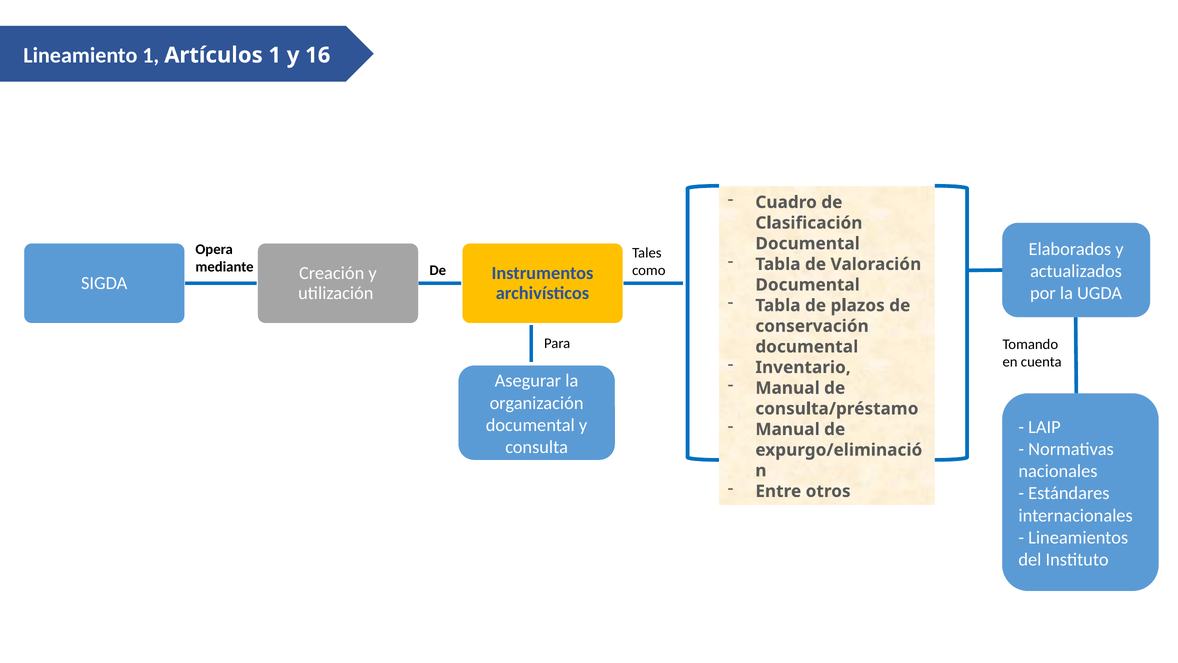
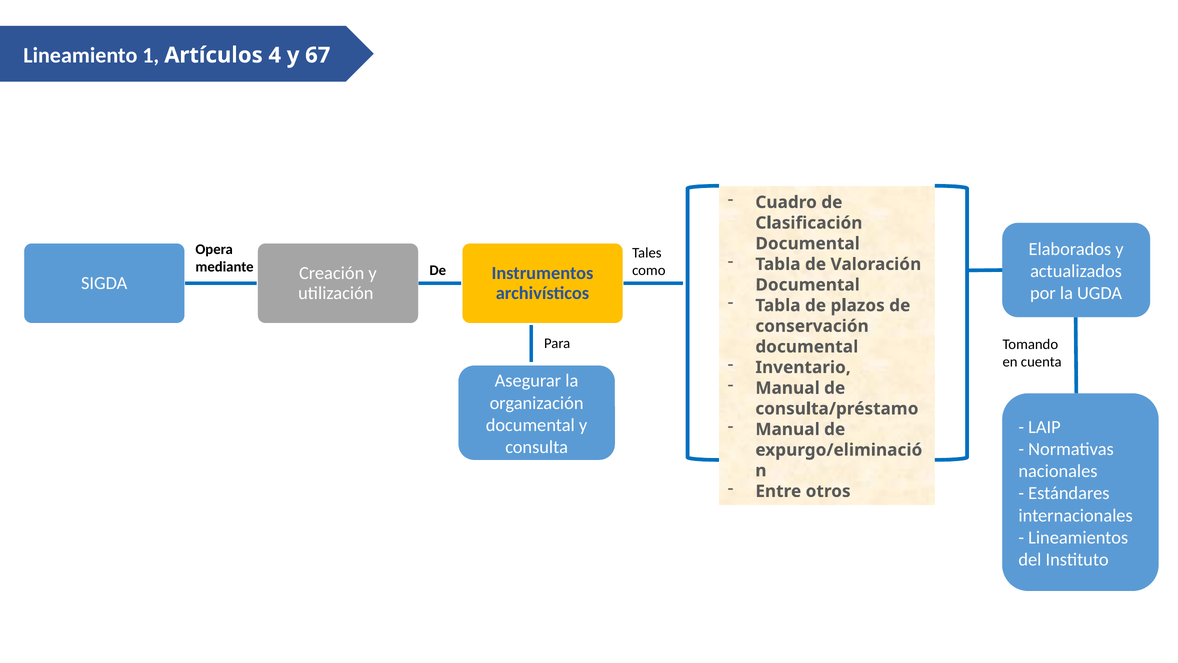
Artículos 1: 1 -> 4
16: 16 -> 67
